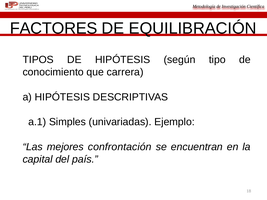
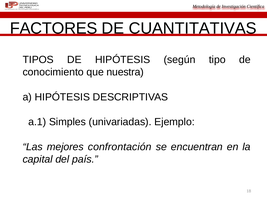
EQUILIBRACIÓN: EQUILIBRACIÓN -> CUANTITATIVAS
carrera: carrera -> nuestra
